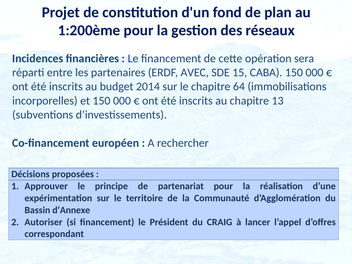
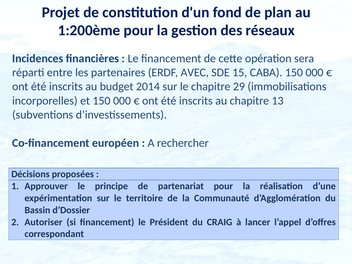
64: 64 -> 29
d’Annexe: d’Annexe -> d’Dossier
